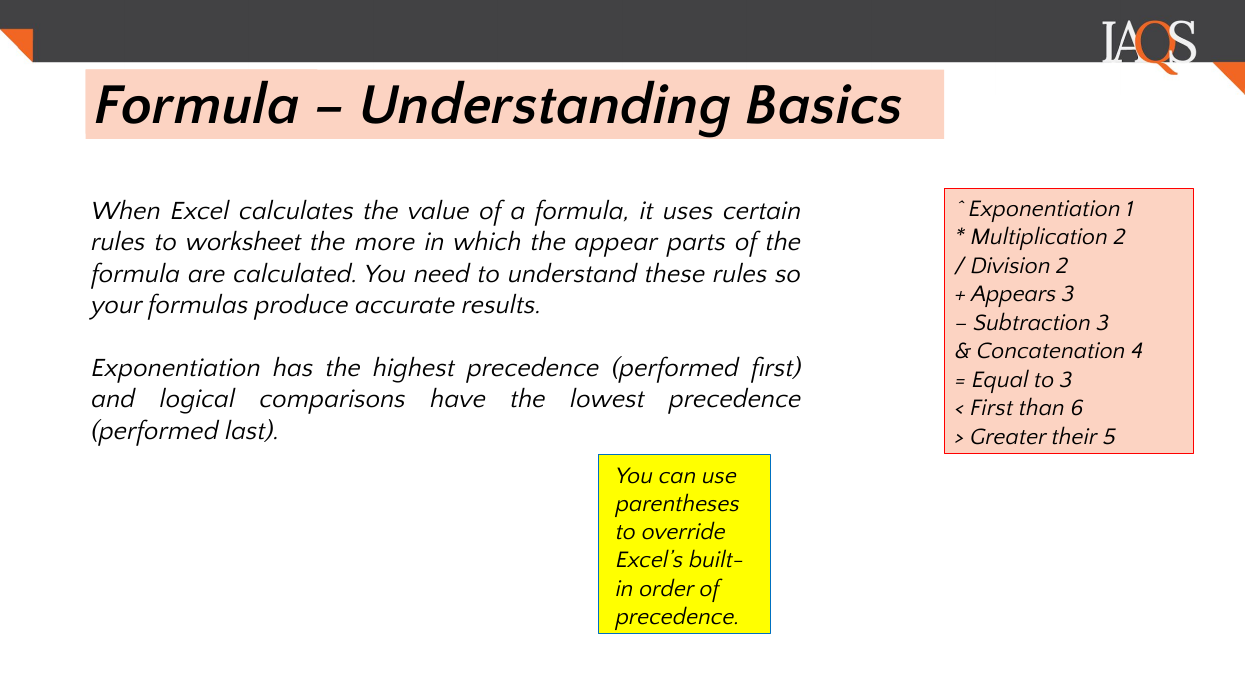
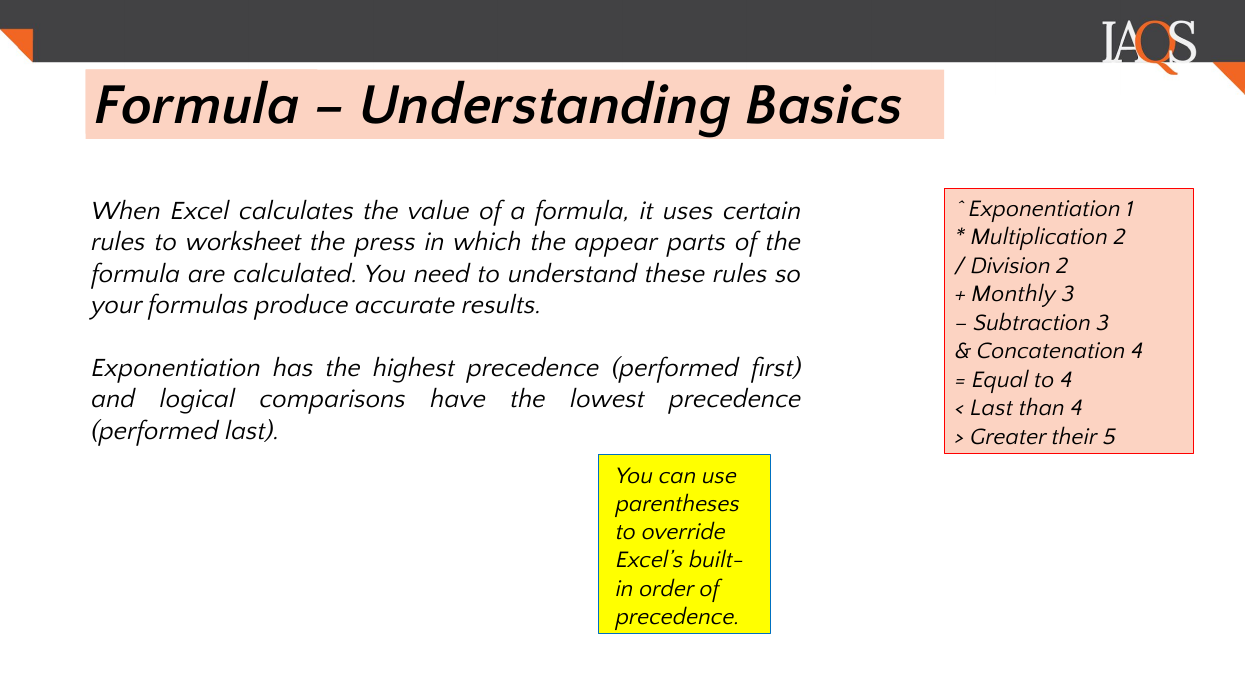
more: more -> press
Appears: Appears -> Monthly
to 3: 3 -> 4
First at (992, 408): First -> Last
than 6: 6 -> 4
